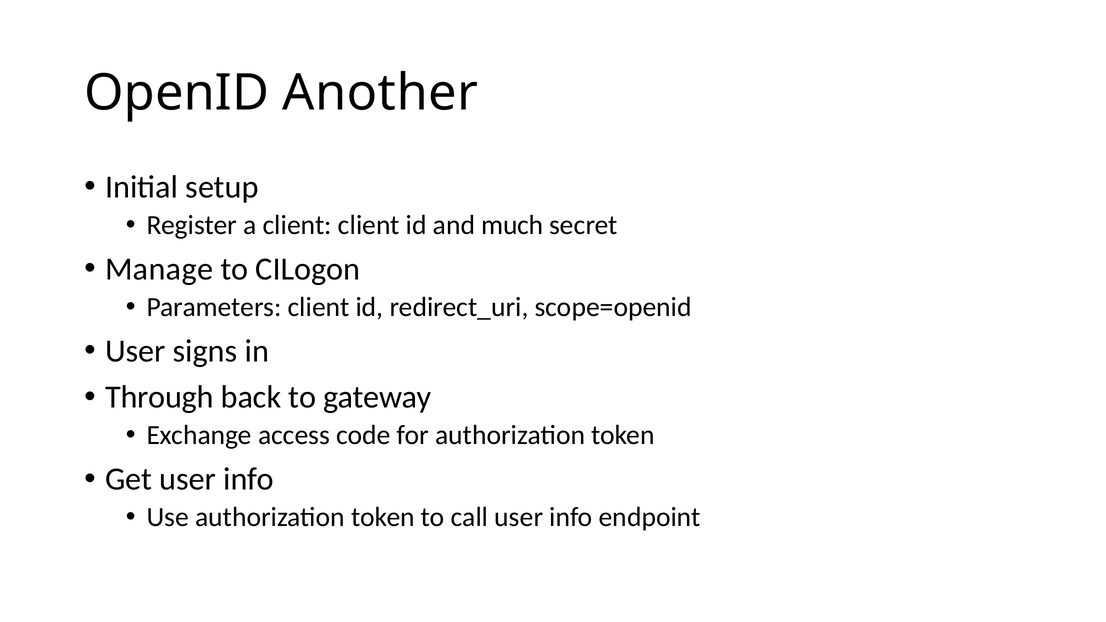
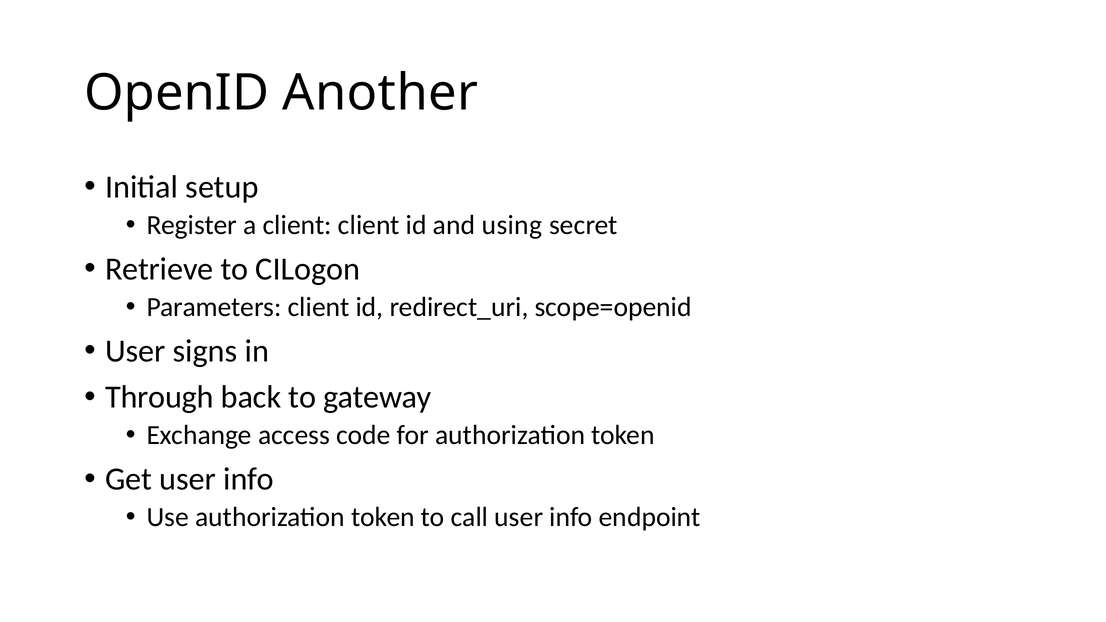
much: much -> using
Manage: Manage -> Retrieve
